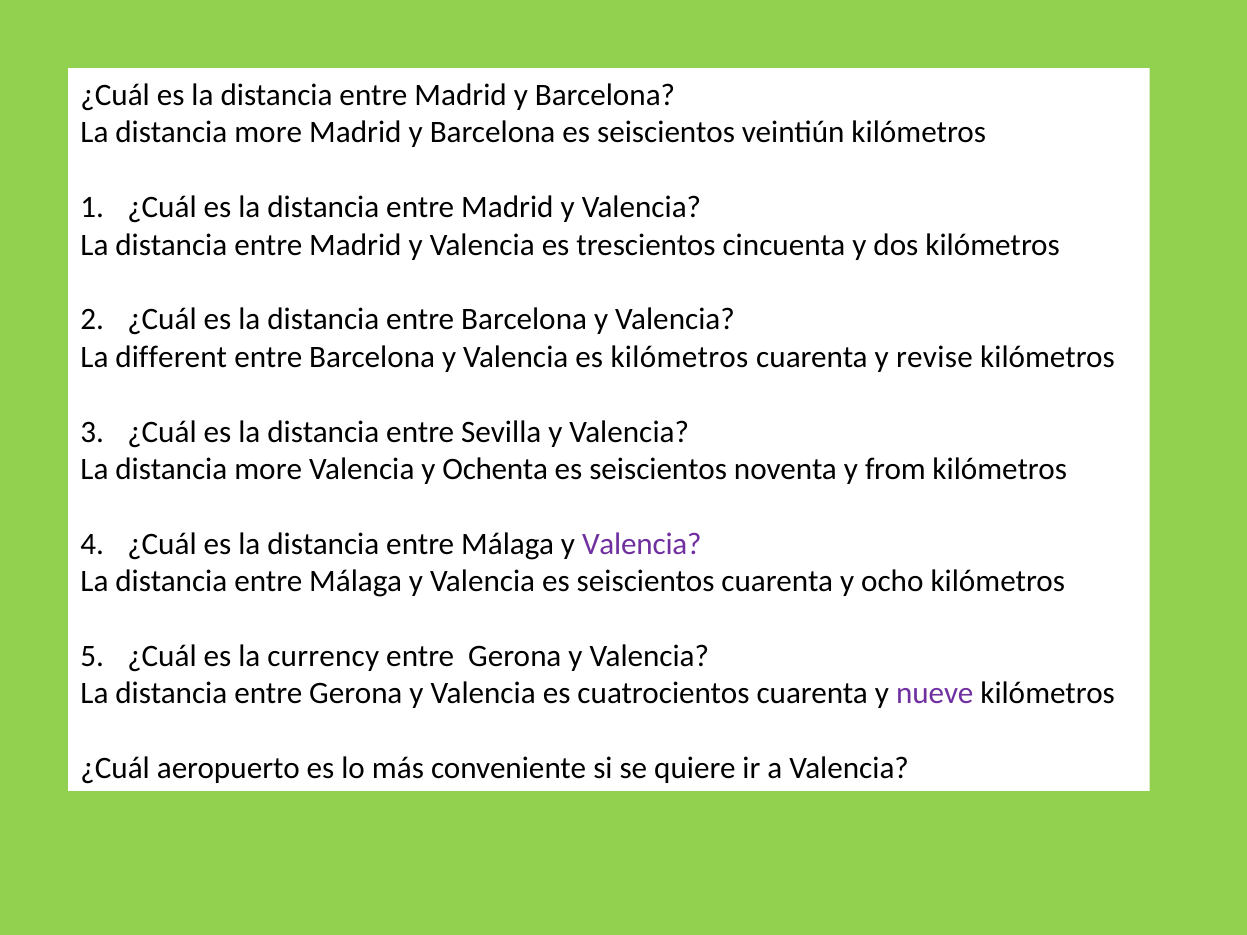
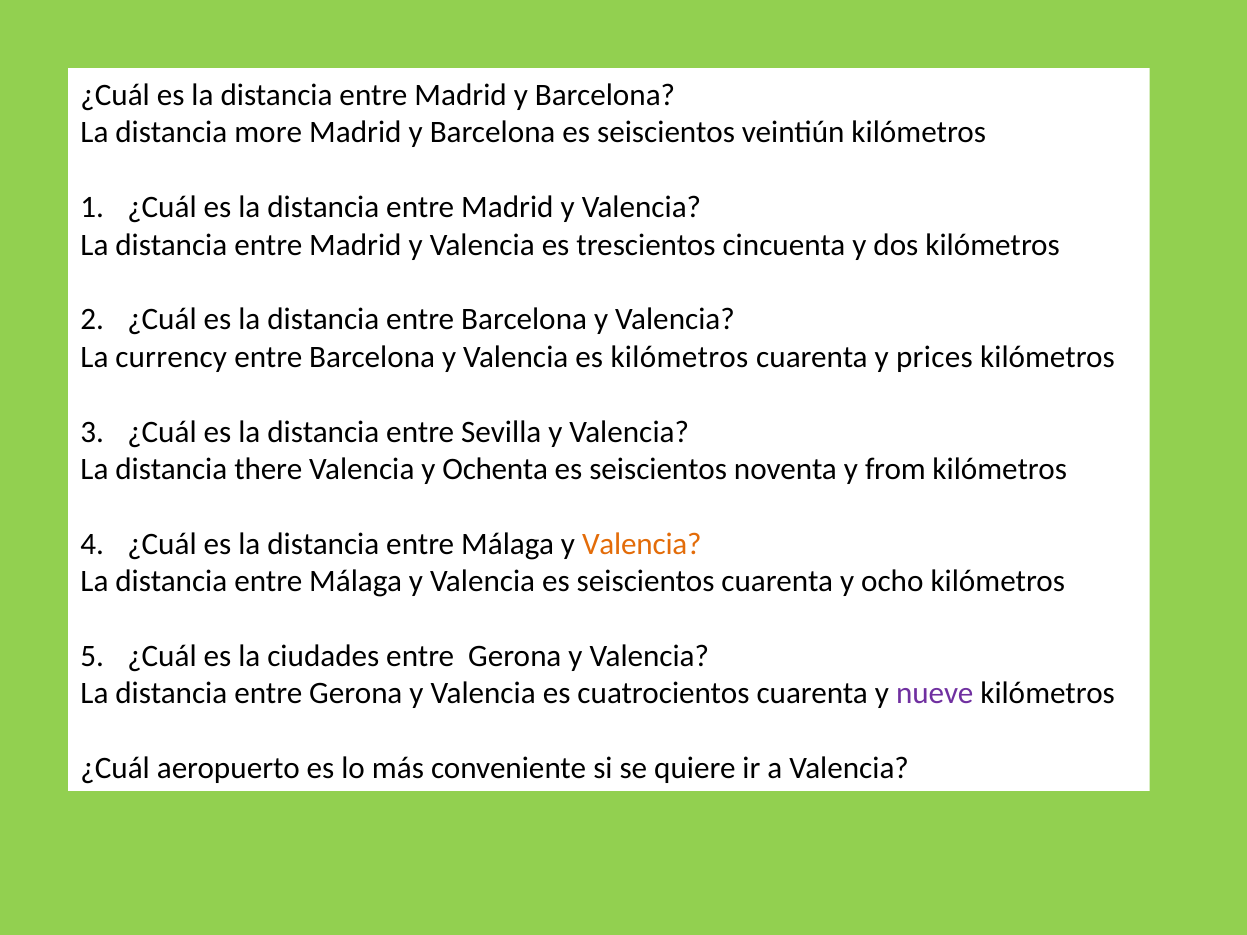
different: different -> currency
revise: revise -> prices
more at (268, 469): more -> there
Valencia at (642, 544) colour: purple -> orange
currency: currency -> ciudades
